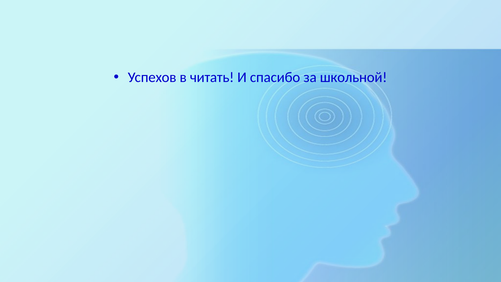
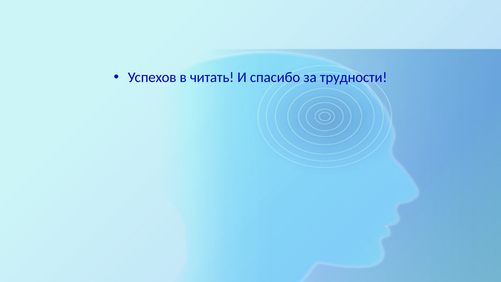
школьной: школьной -> трудности
